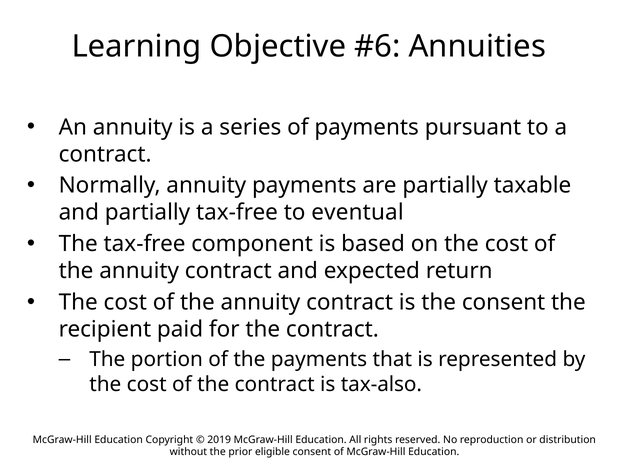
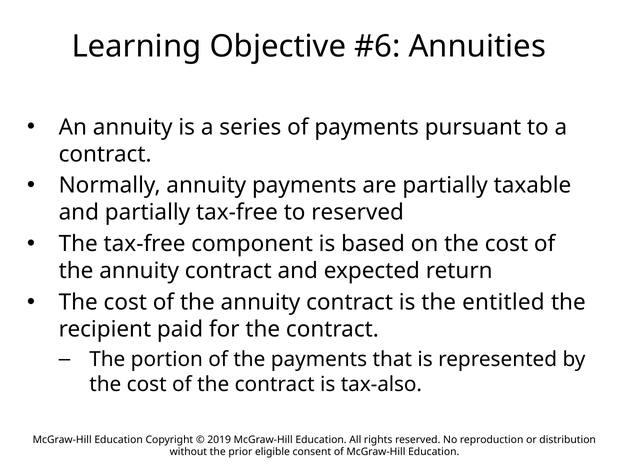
to eventual: eventual -> reserved
the consent: consent -> entitled
